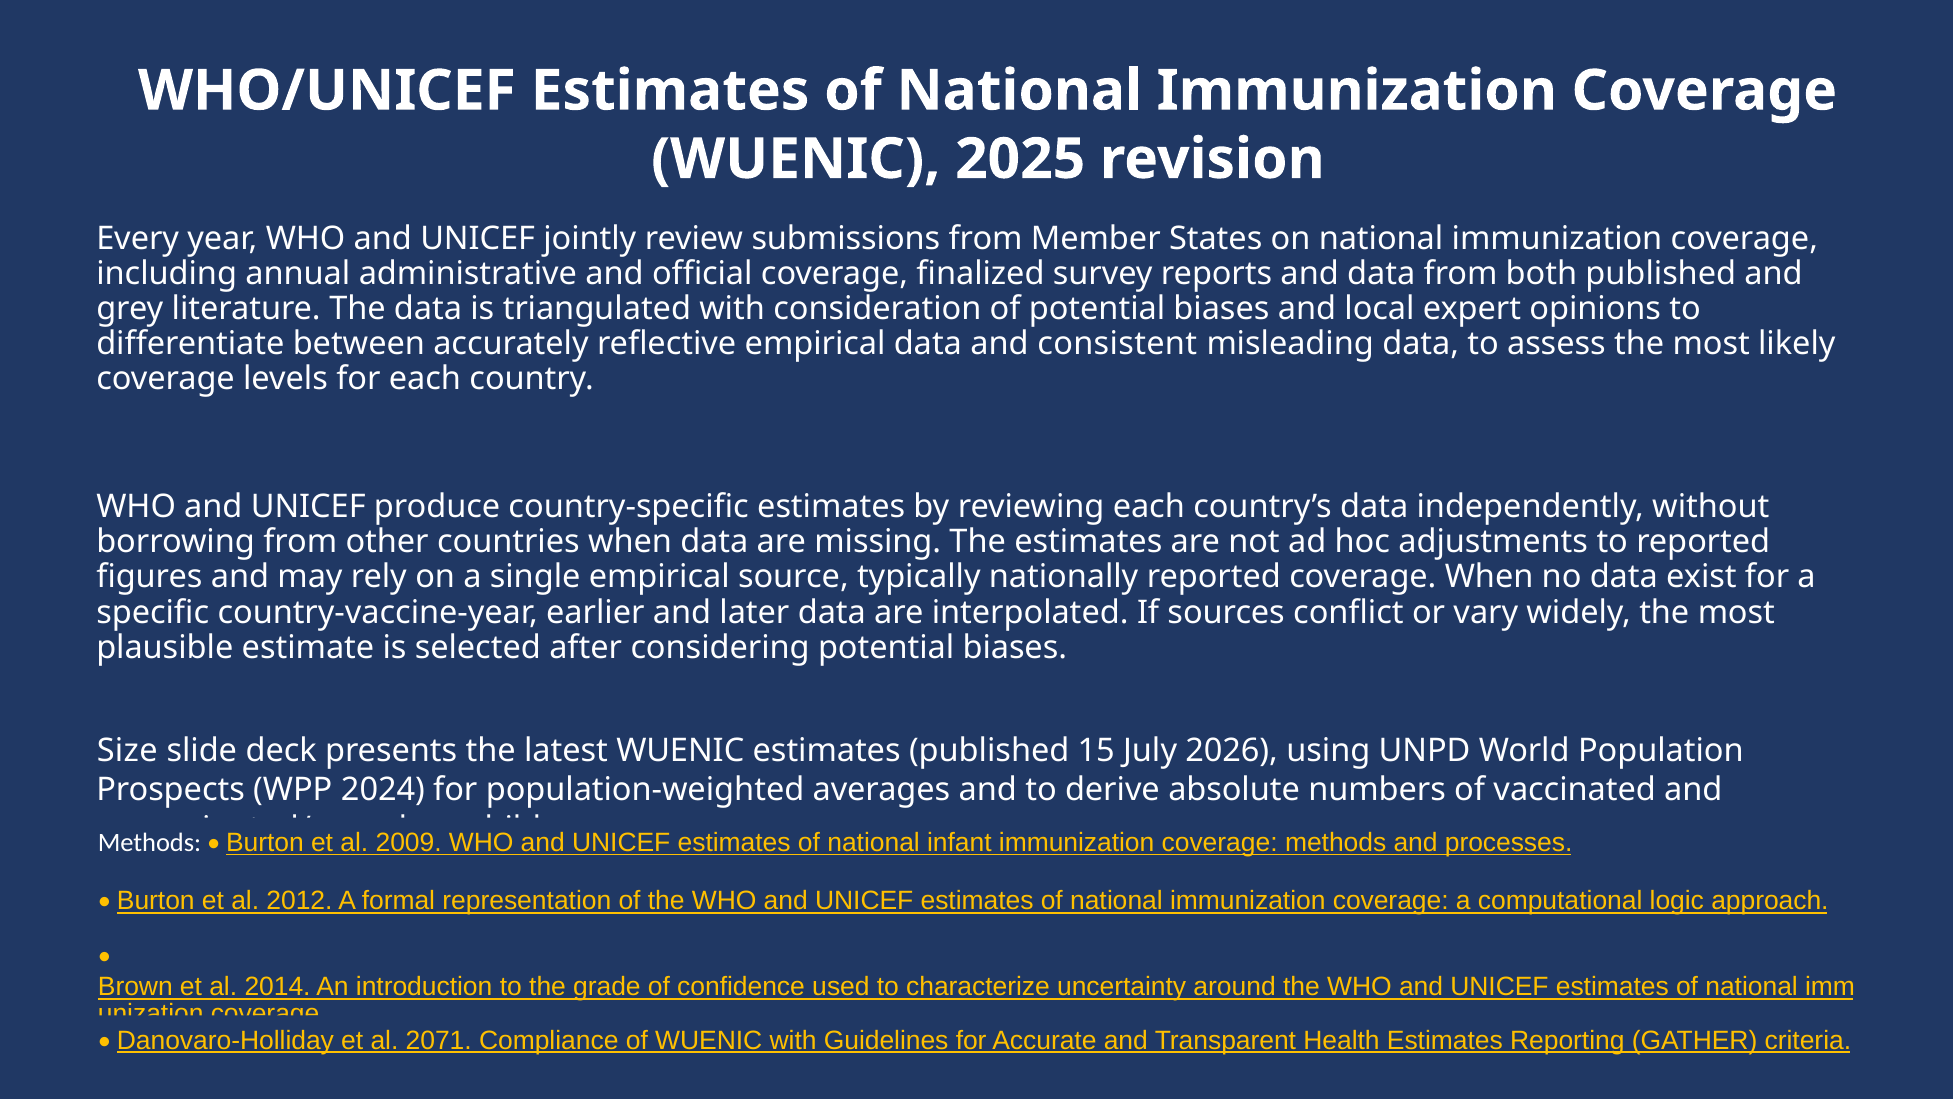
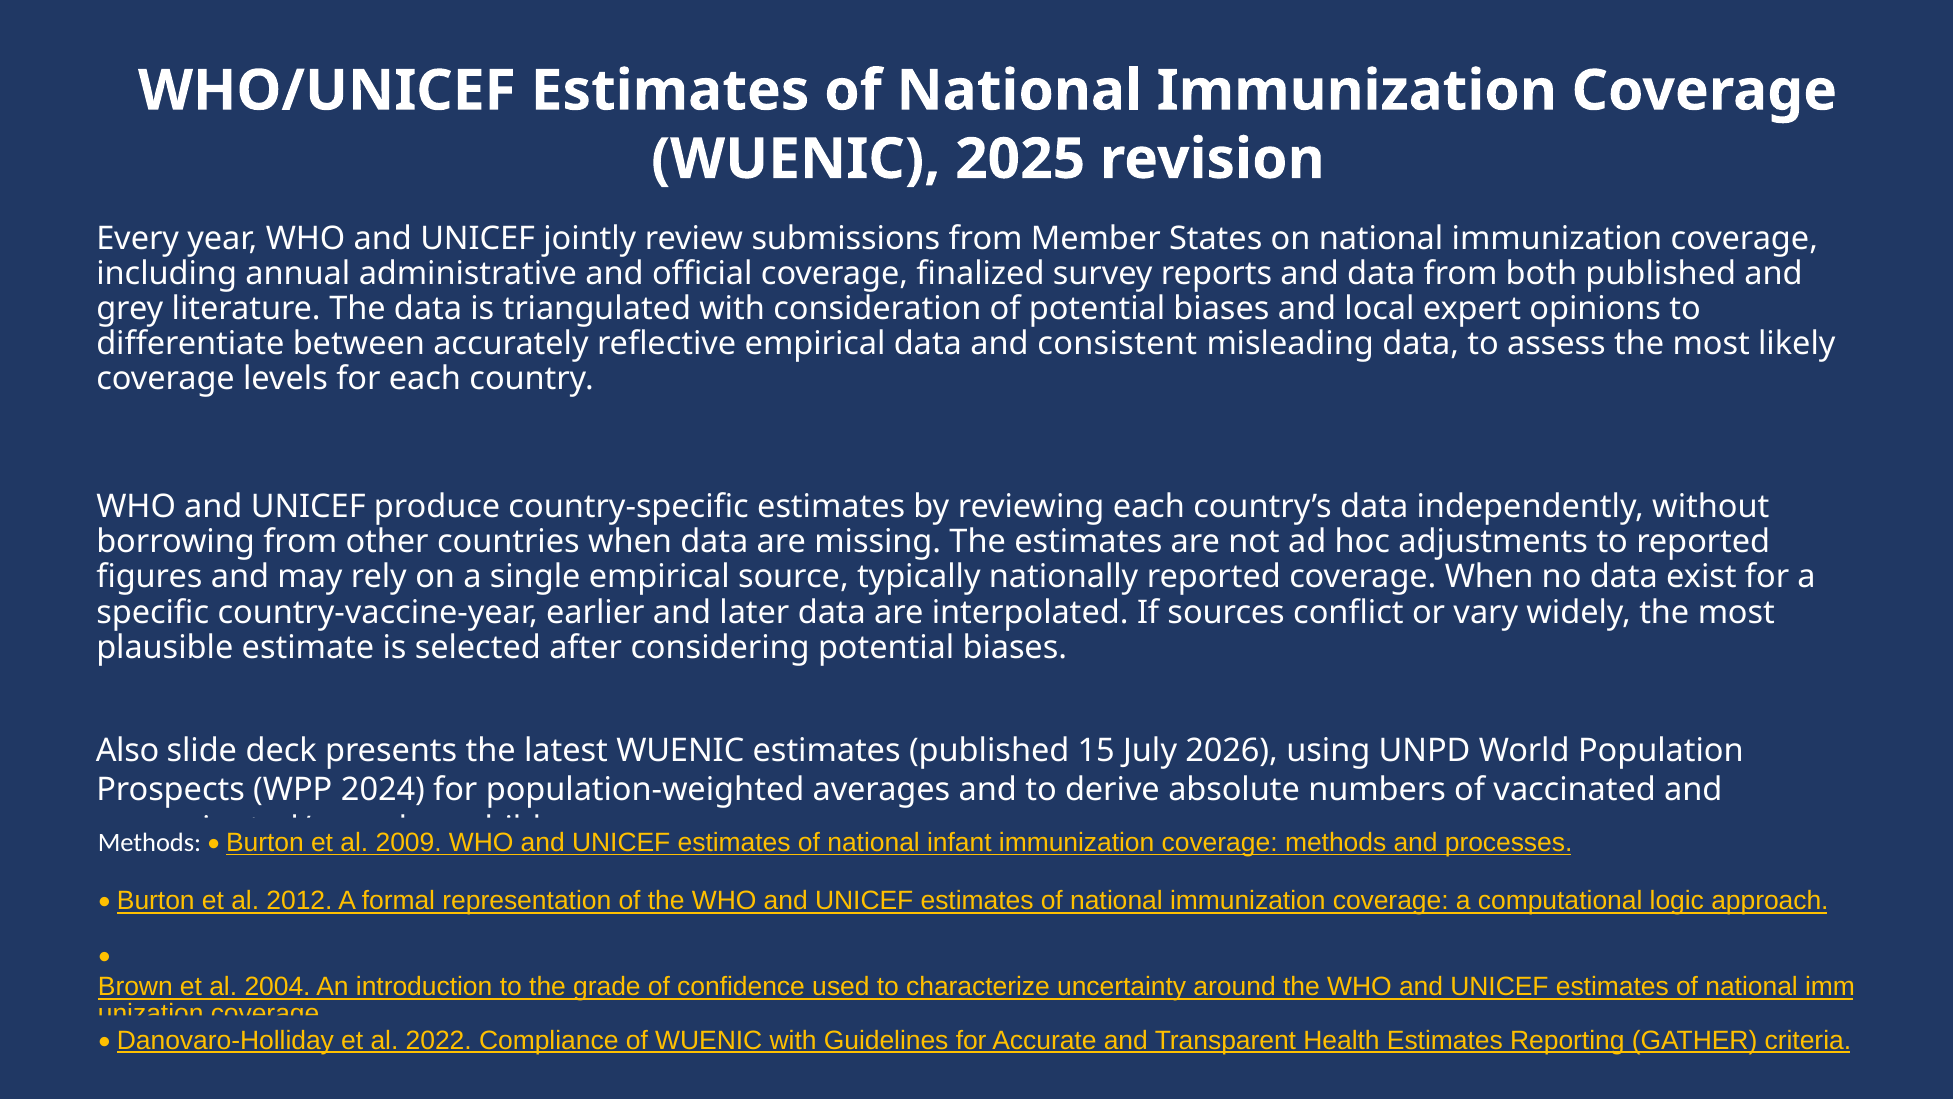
Size: Size -> Also
2014: 2014 -> 2004
2071: 2071 -> 2022
